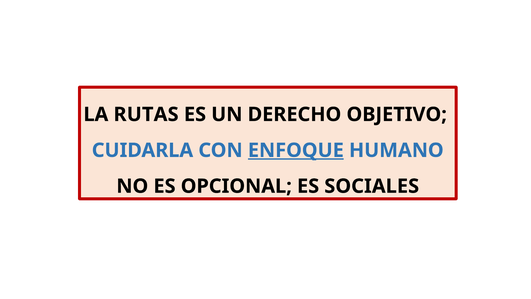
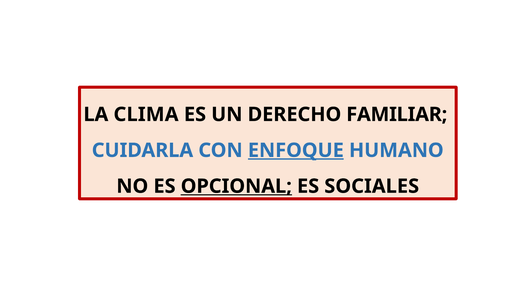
RUTAS: RUTAS -> CLIMA
OBJETIVO: OBJETIVO -> FAMILIAR
OPCIONAL underline: none -> present
